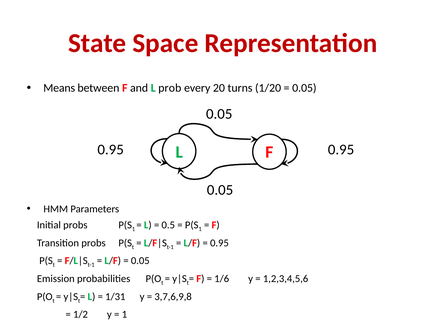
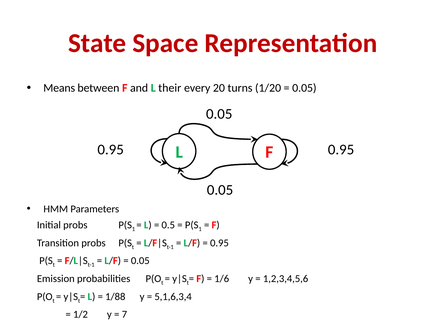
prob: prob -> their
1/31: 1/31 -> 1/88
3,7,6,9,8: 3,7,6,9,8 -> 5,1,6,3,4
1 at (124, 315): 1 -> 7
